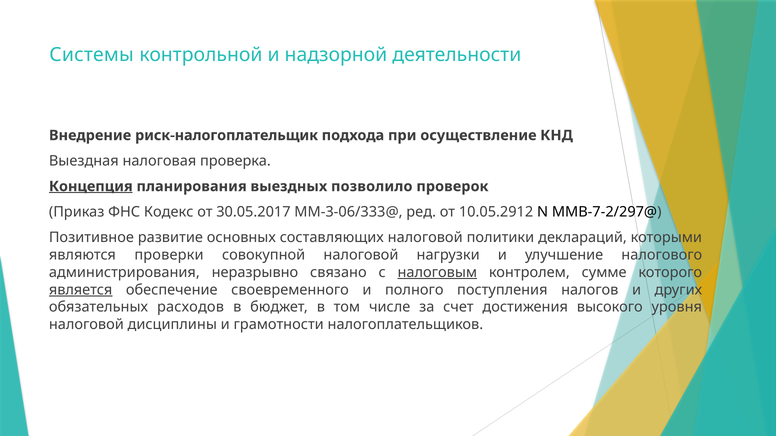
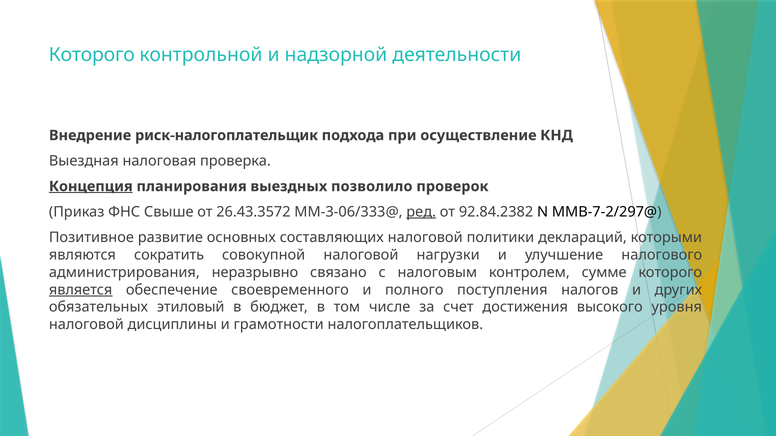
Системы at (92, 55): Системы -> Которого
Кодекс: Кодекс -> Свыше
30.05.2017: 30.05.2017 -> 26.43.3572
ред underline: none -> present
10.05.2912: 10.05.2912 -> 92.84.2382
проверки: проверки -> сократить
налоговым underline: present -> none
расходов: расходов -> этиловый
